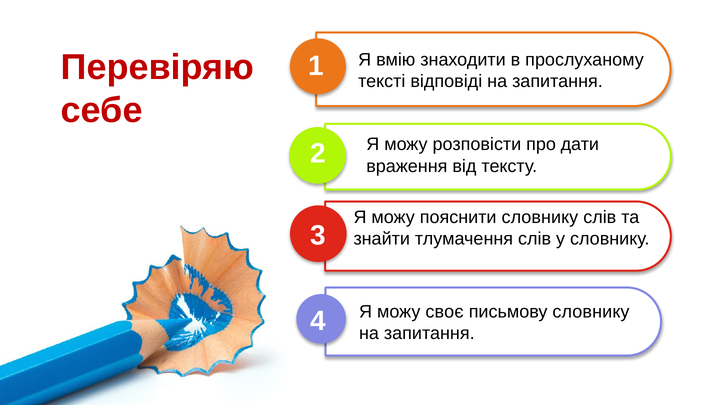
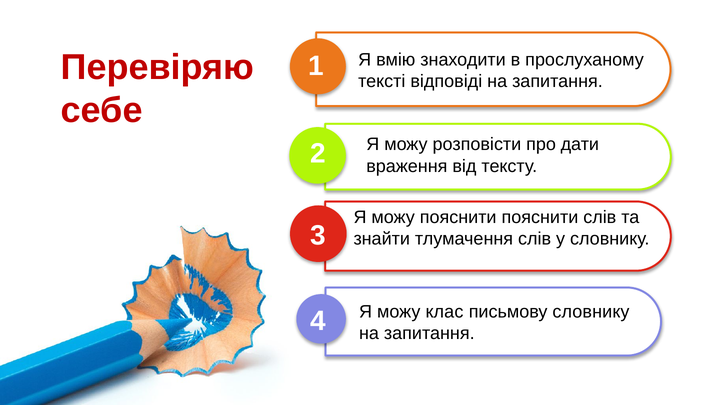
пояснити словнику: словнику -> пояснити
своє: своє -> клас
